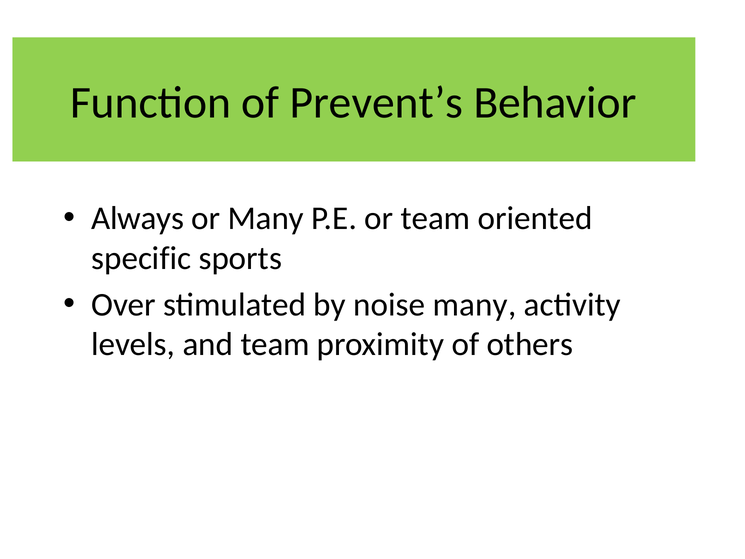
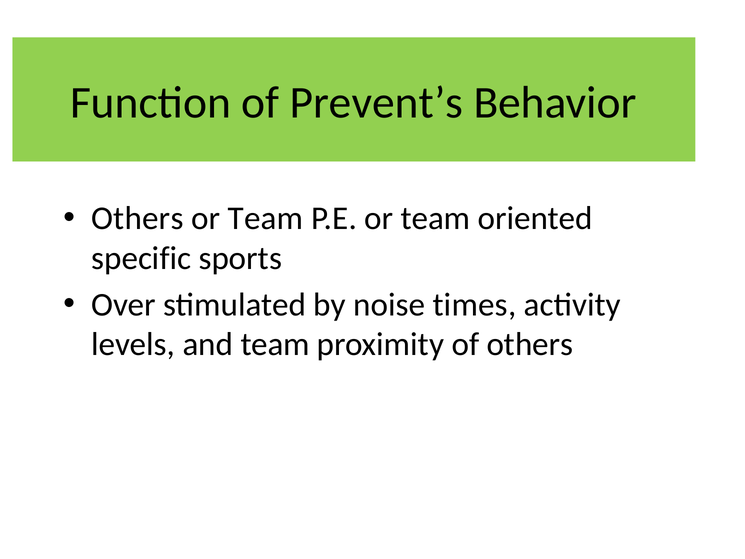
Always at (138, 218): Always -> Others
Many at (266, 218): Many -> Team
noise many: many -> times
